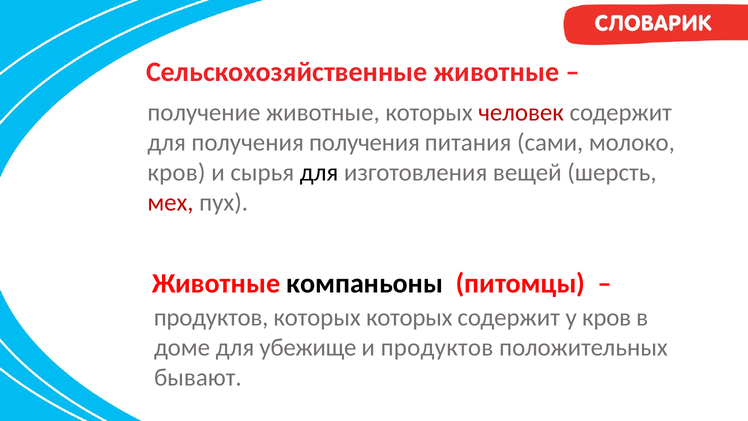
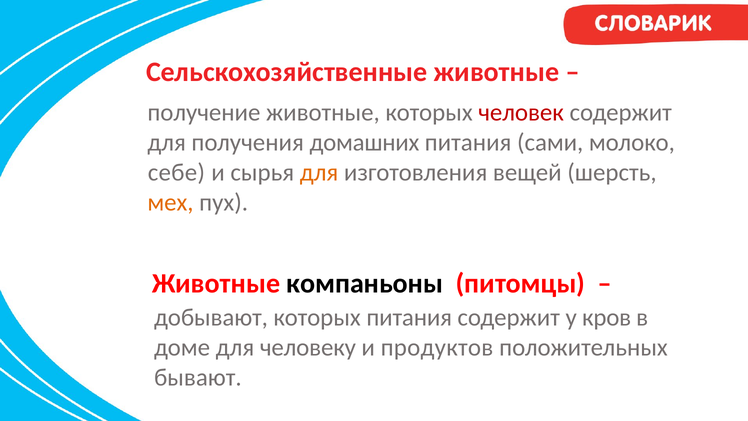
получения получения: получения -> домашних
кров at (176, 172): кров -> себе
для at (319, 172) colour: black -> orange
мех colour: red -> orange
продуктов at (211, 317): продуктов -> добывают
которых которых: которых -> питания
убежище: убежище -> человеку
